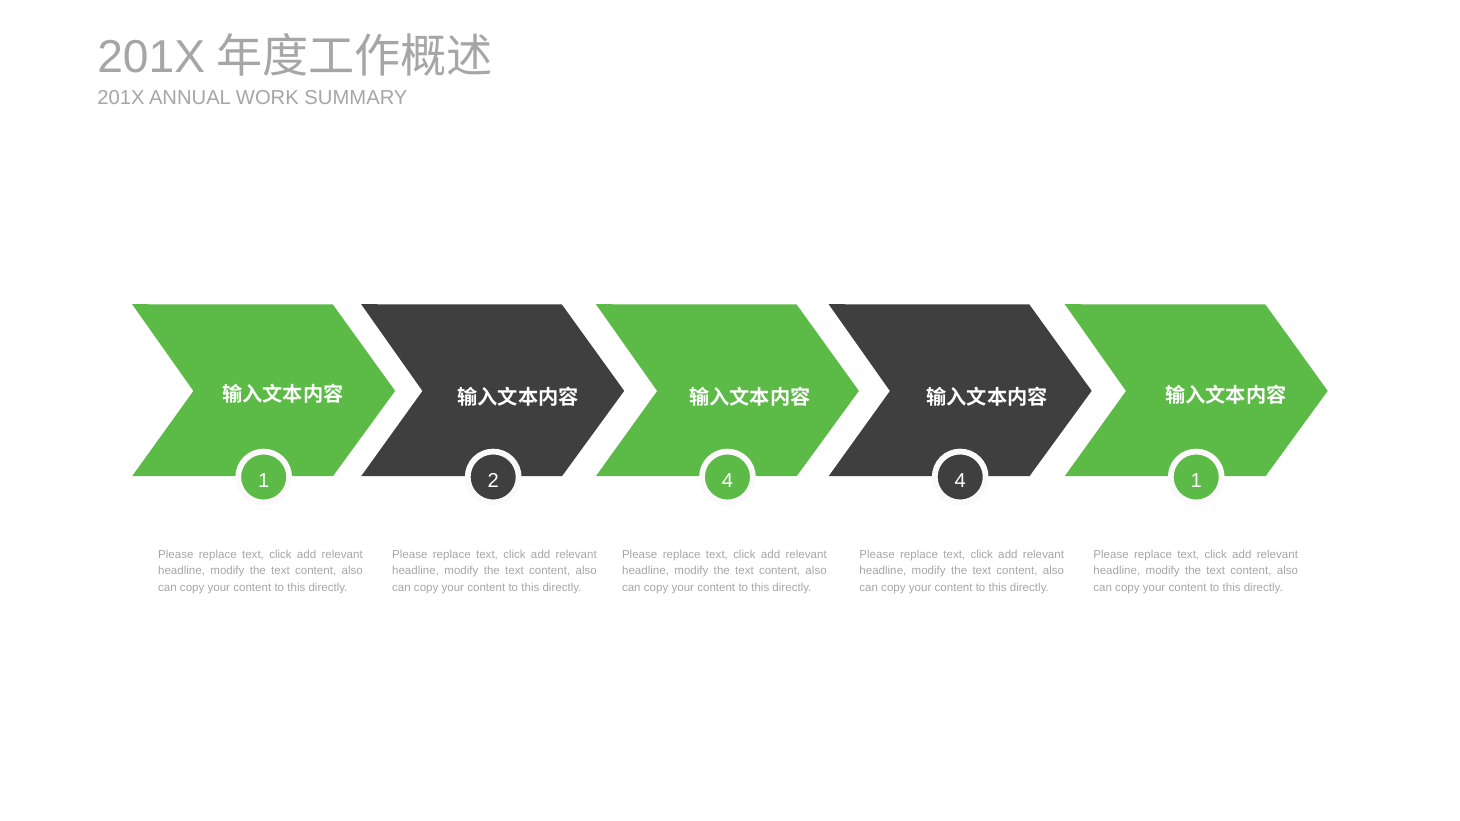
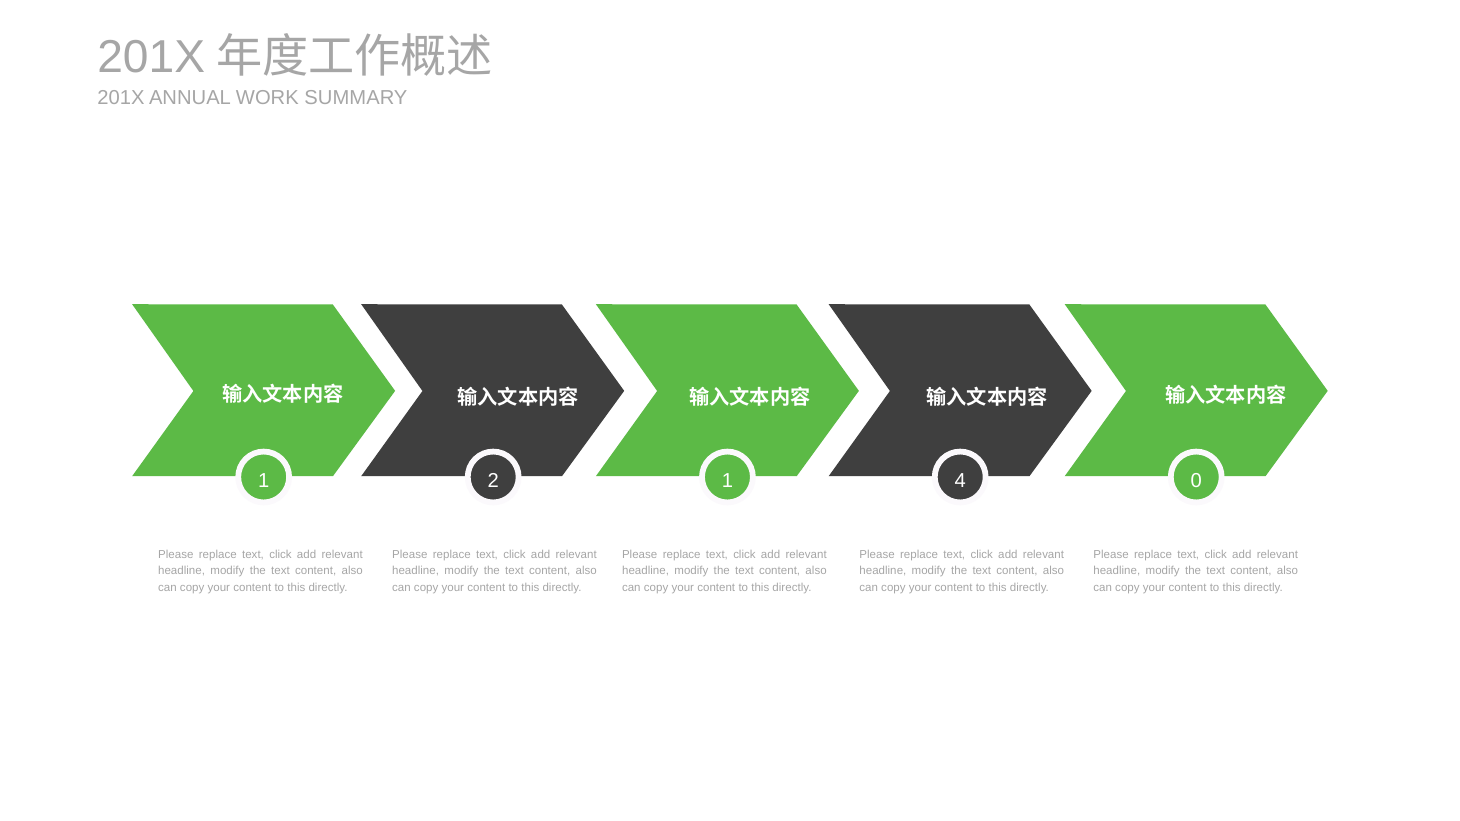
2 4: 4 -> 1
4 1: 1 -> 0
